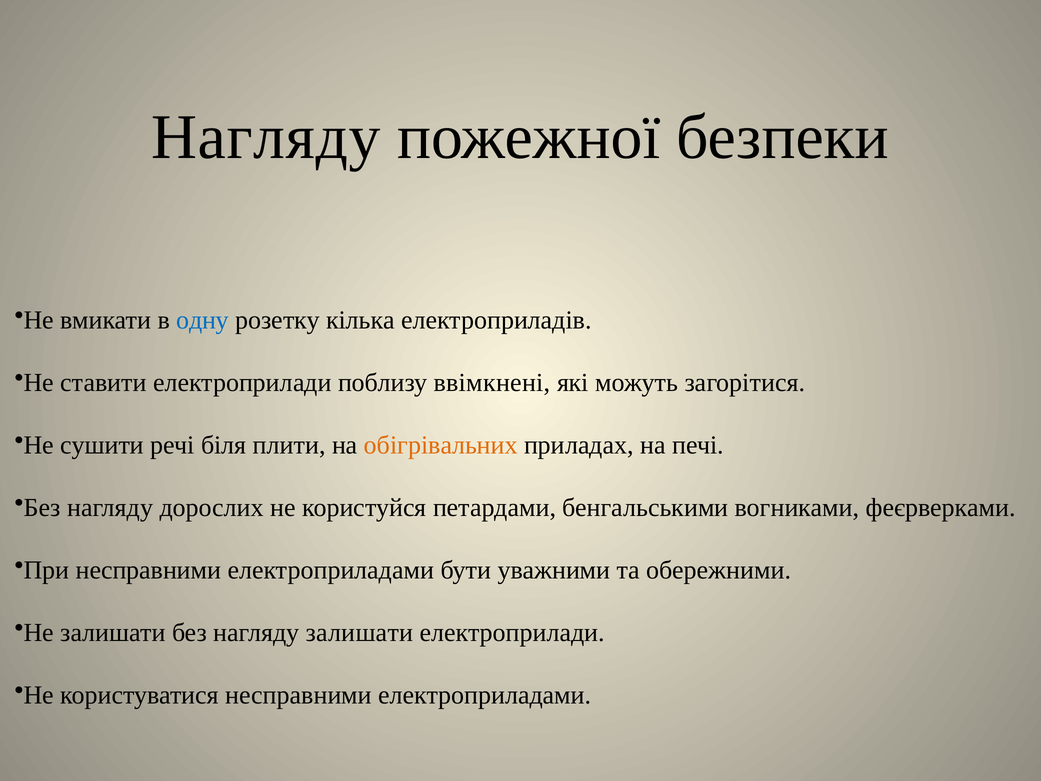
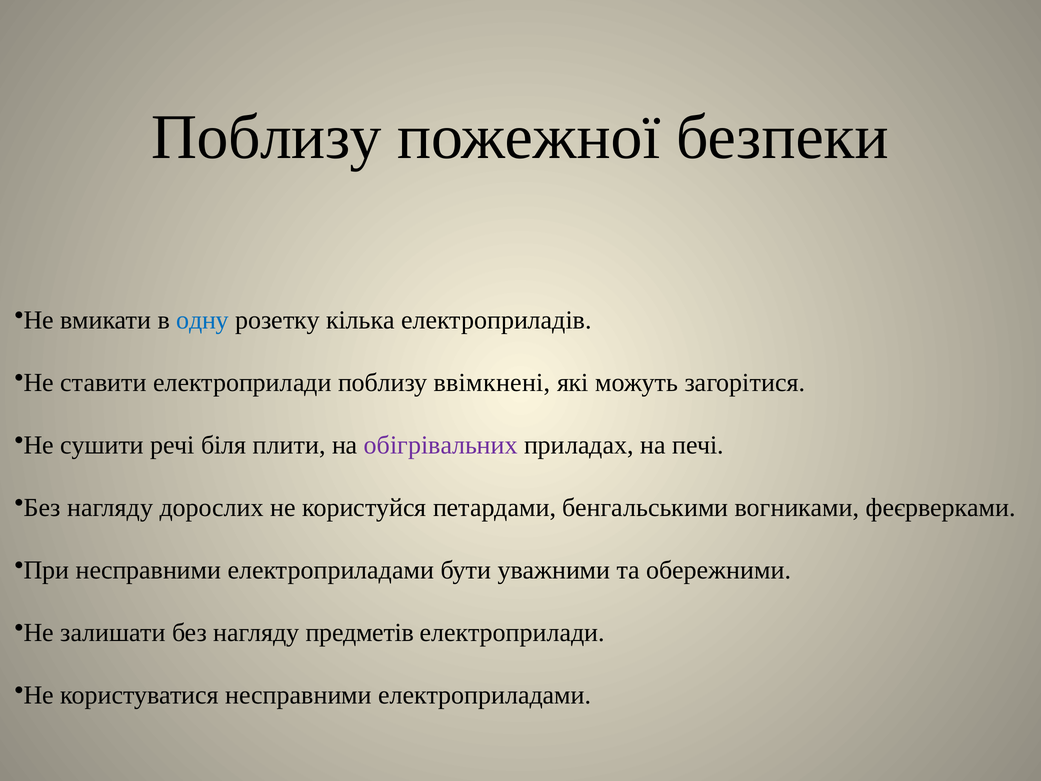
Нагляду at (266, 137): Нагляду -> Поблизу
обігрівальних colour: orange -> purple
нагляду залишати: залишати -> предметів
